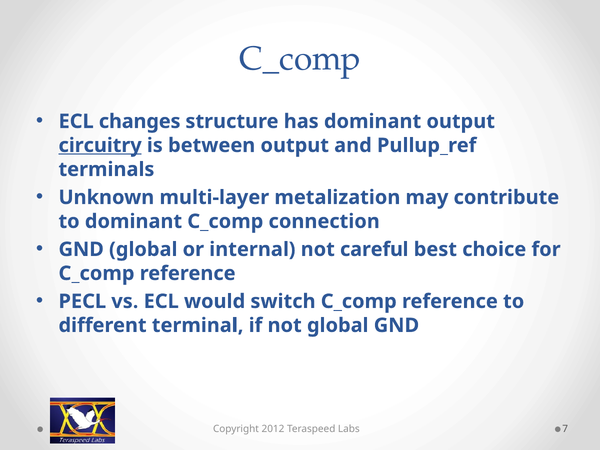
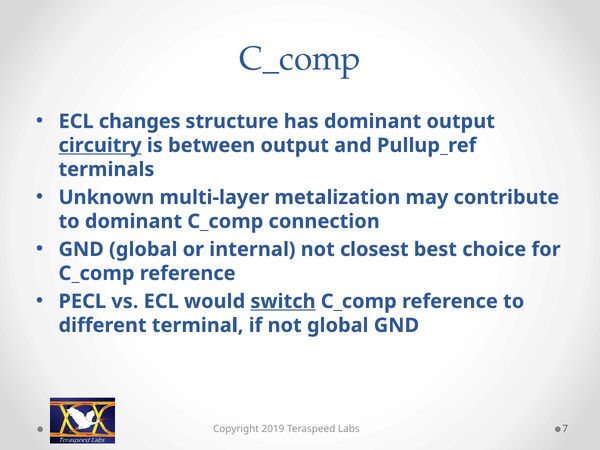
careful: careful -> closest
switch underline: none -> present
2012: 2012 -> 2019
